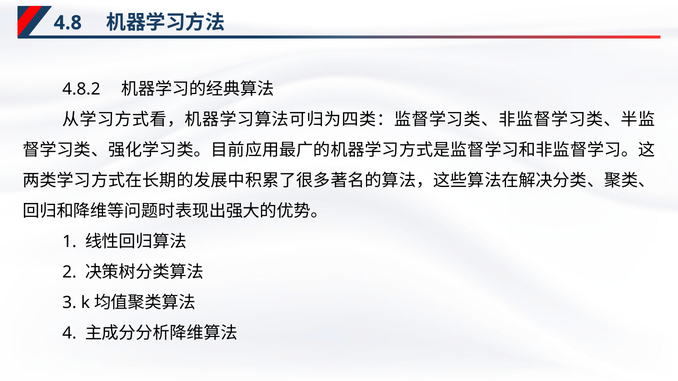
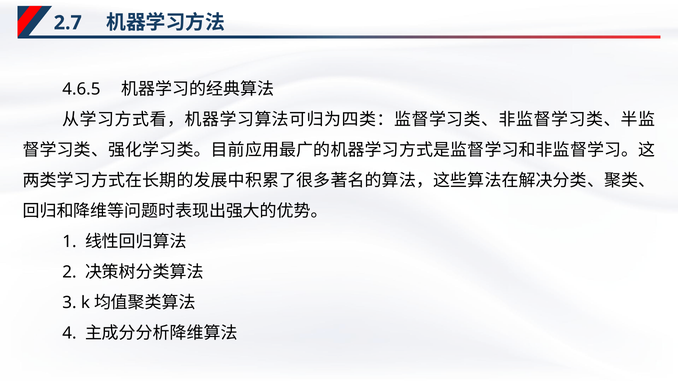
4.8: 4.8 -> 2.7
4.8.2: 4.8.2 -> 4.6.5
